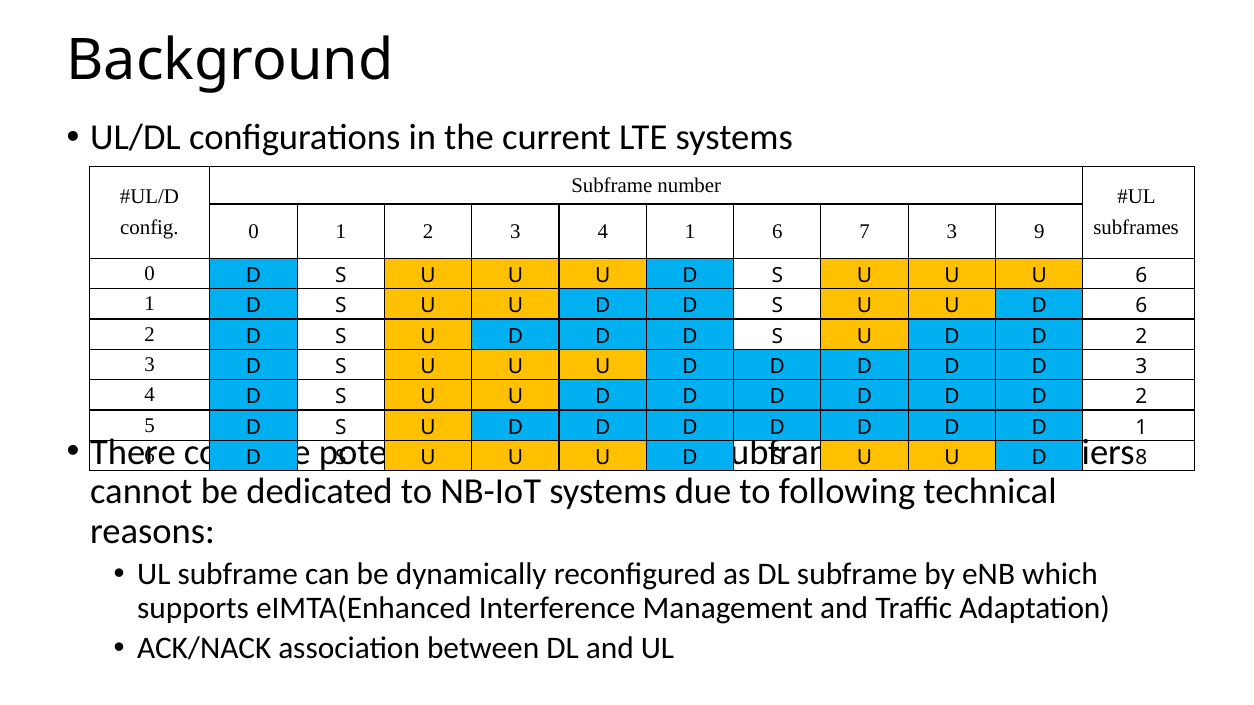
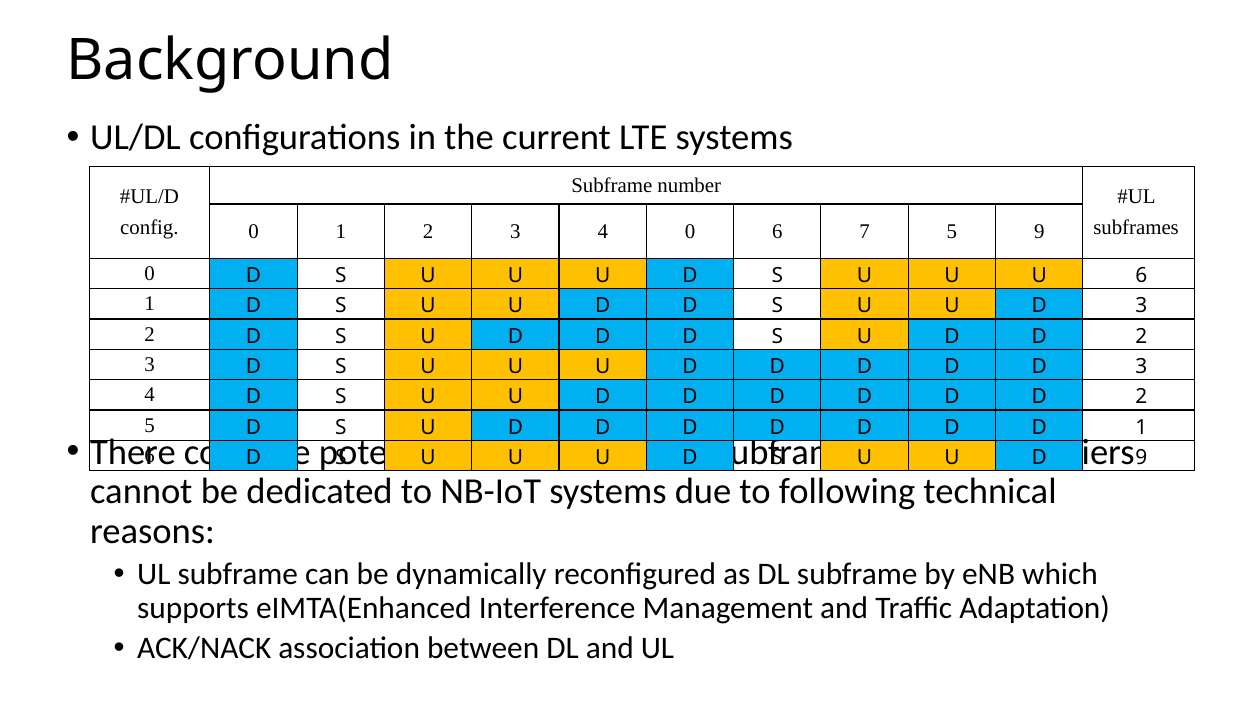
4 1: 1 -> 0
7 3: 3 -> 5
6 at (1141, 306): 6 -> 3
8 at (1141, 458): 8 -> 9
